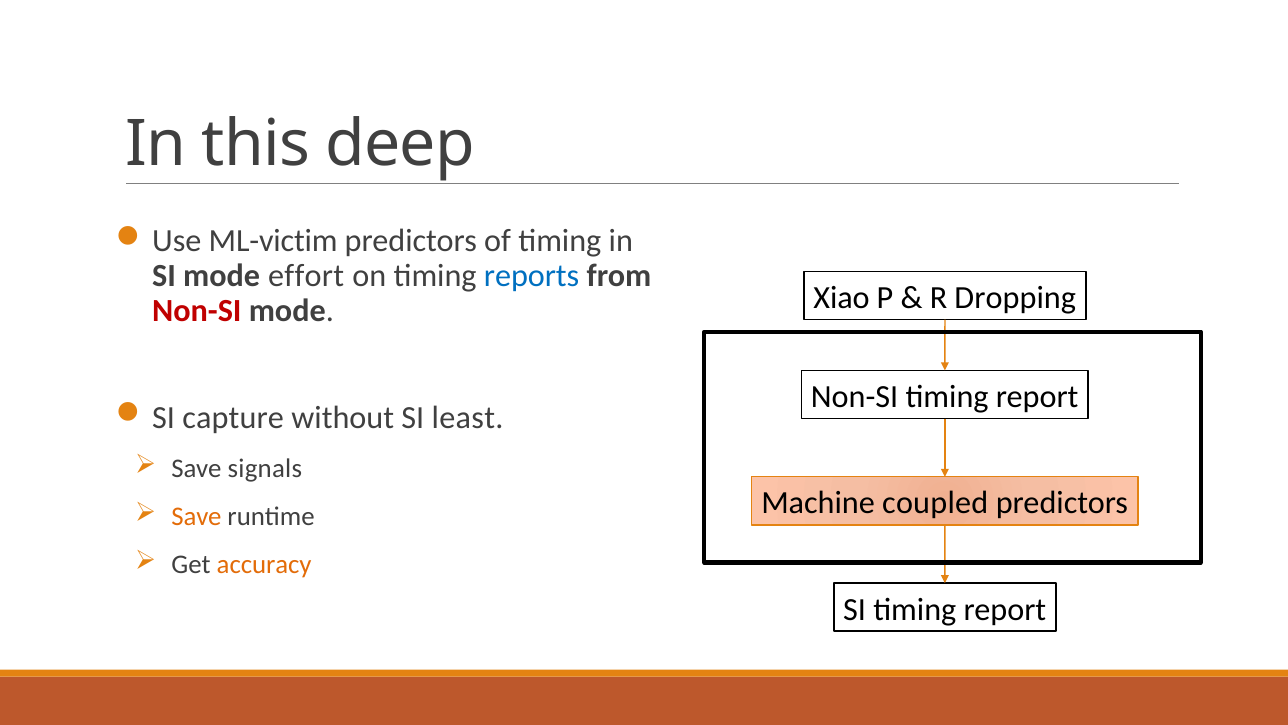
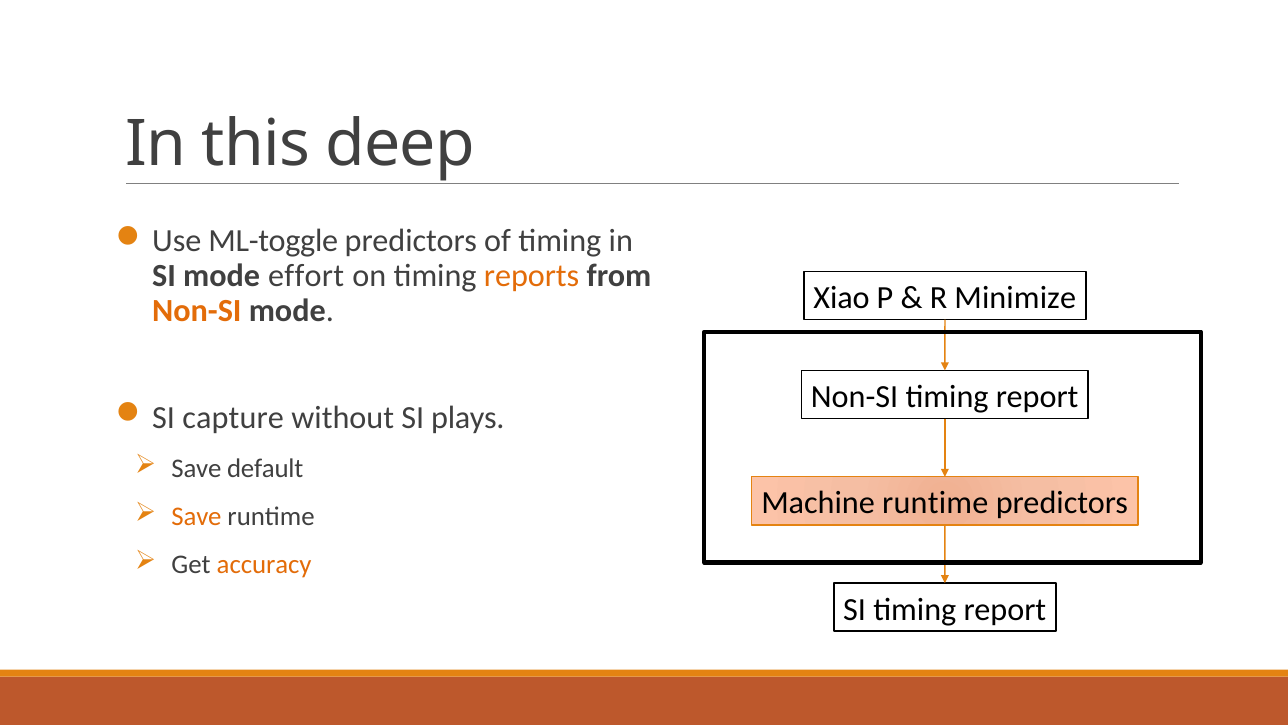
ML-victim: ML-victim -> ML-toggle
reports colour: blue -> orange
Dropping: Dropping -> Minimize
Non-SI at (197, 311) colour: red -> orange
least: least -> plays
signals: signals -> default
Machine coupled: coupled -> runtime
